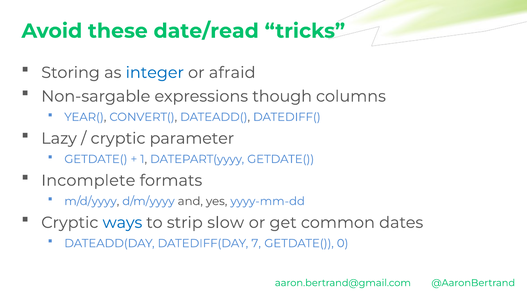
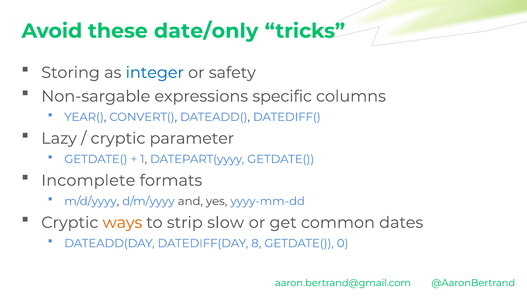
date/read: date/read -> date/only
afraid: afraid -> safety
though: though -> specific
ways colour: blue -> orange
7: 7 -> 8
